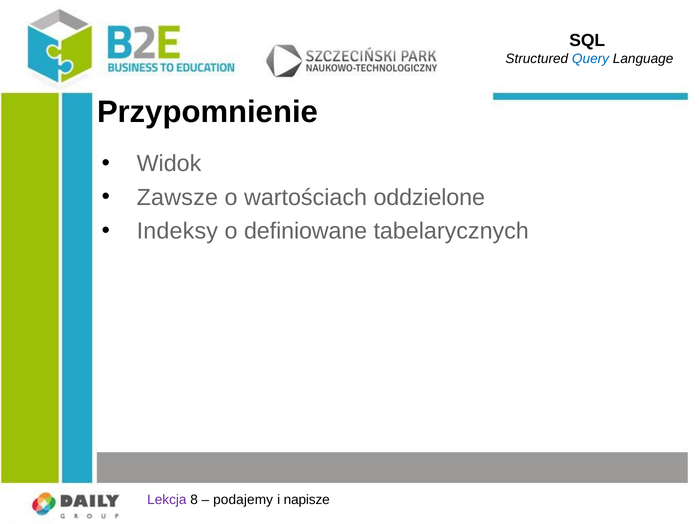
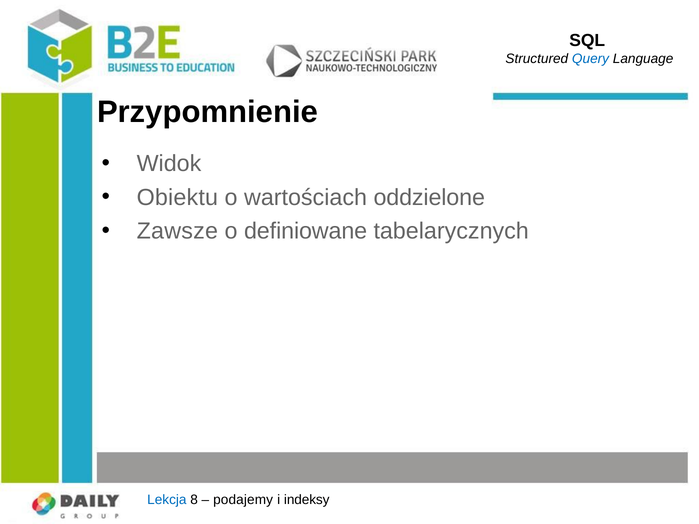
Zawsze: Zawsze -> Obiektu
Indeksy: Indeksy -> Zawsze
Lekcja colour: purple -> blue
napisze: napisze -> indeksy
